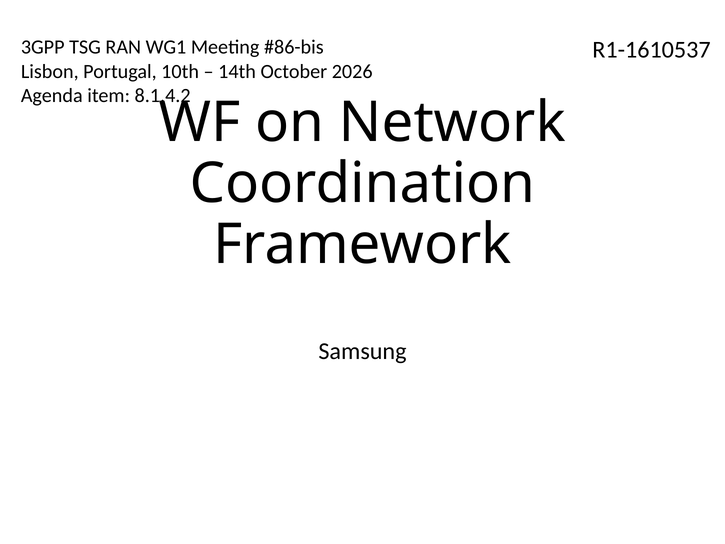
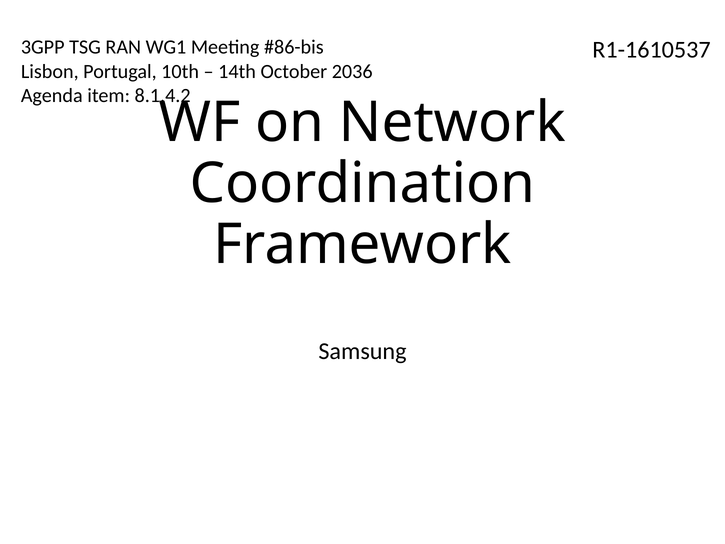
2026: 2026 -> 2036
